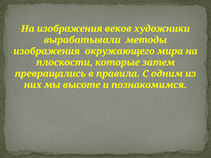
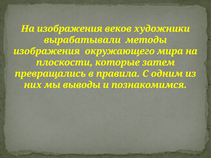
высоте: высоте -> выводы
